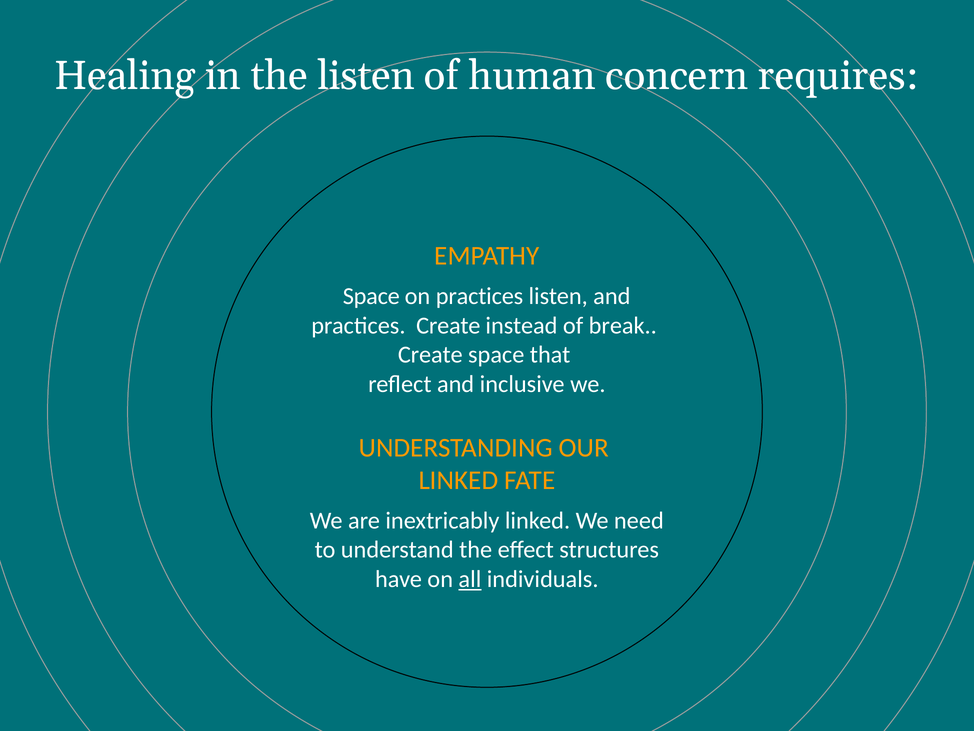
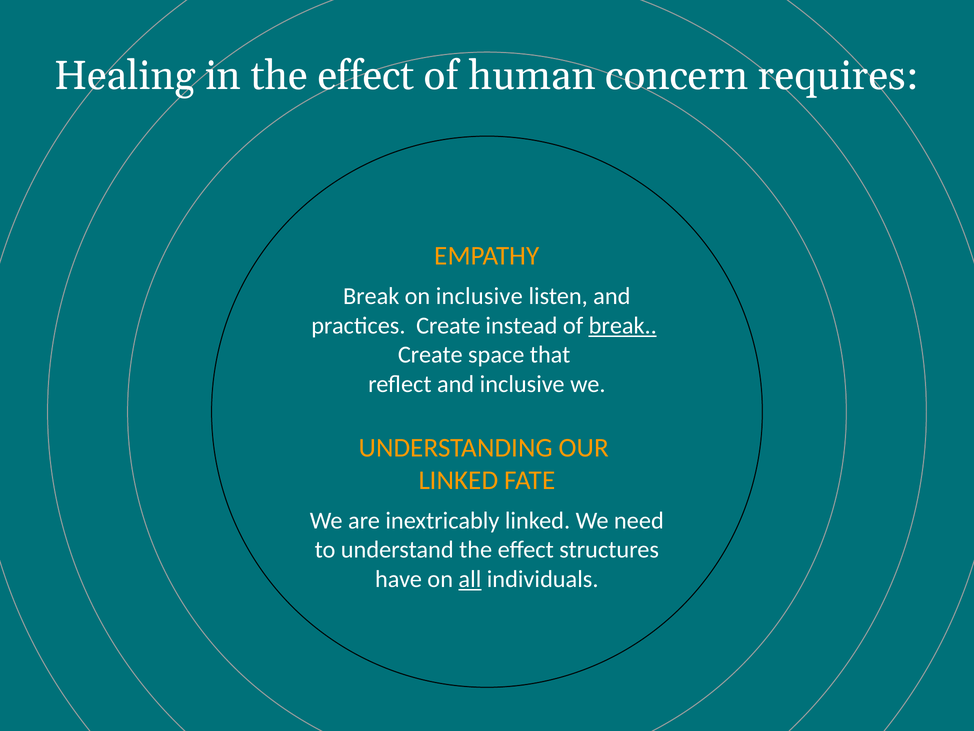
in the listen: listen -> effect
Space at (371, 296): Space -> Break
on practices: practices -> inclusive
break at (623, 325) underline: none -> present
